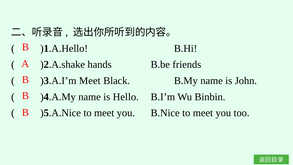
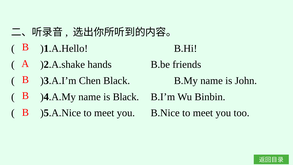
)3.A.I’m Meet: Meet -> Chen
is Hello: Hello -> Black
